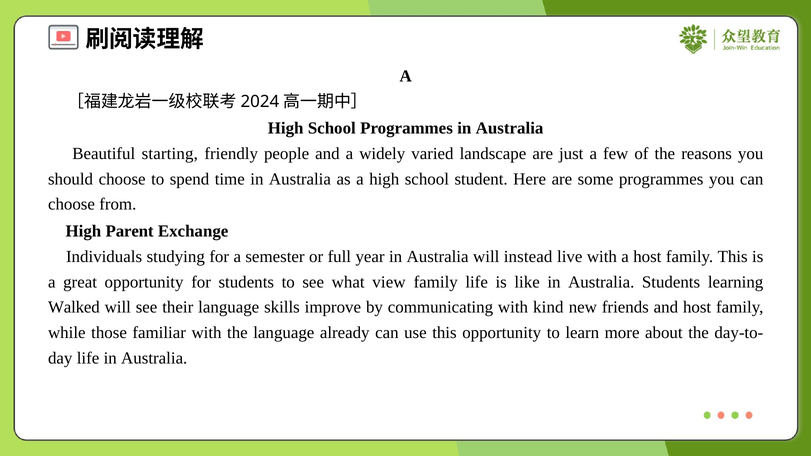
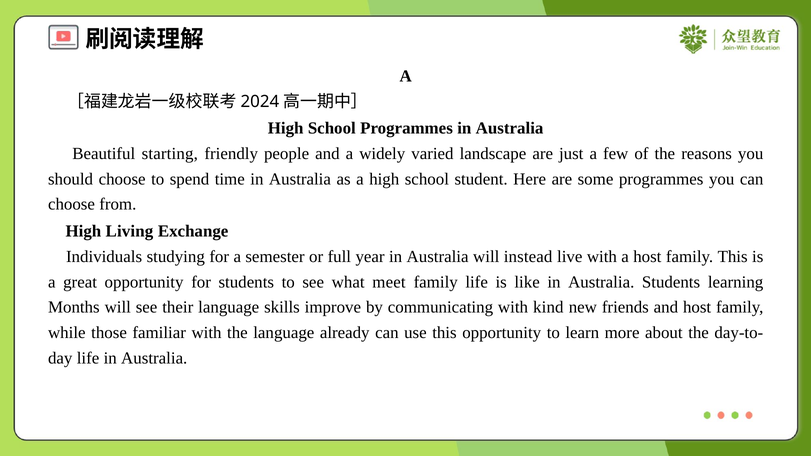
Parent: Parent -> Living
view: view -> meet
Walked: Walked -> Months
